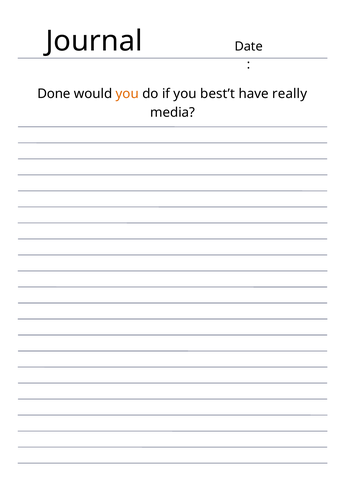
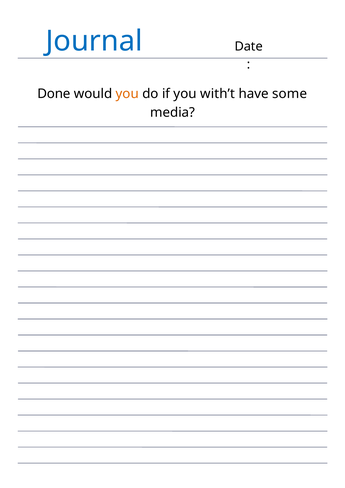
Journal colour: black -> blue
best’t: best’t -> with’t
really: really -> some
